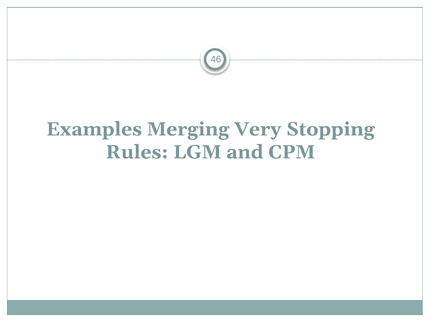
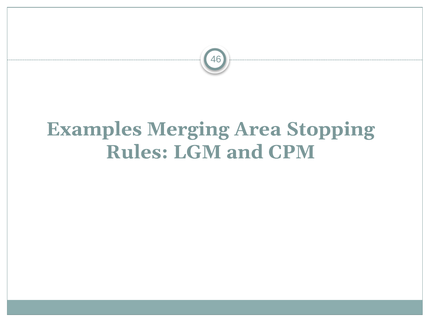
Very: Very -> Area
